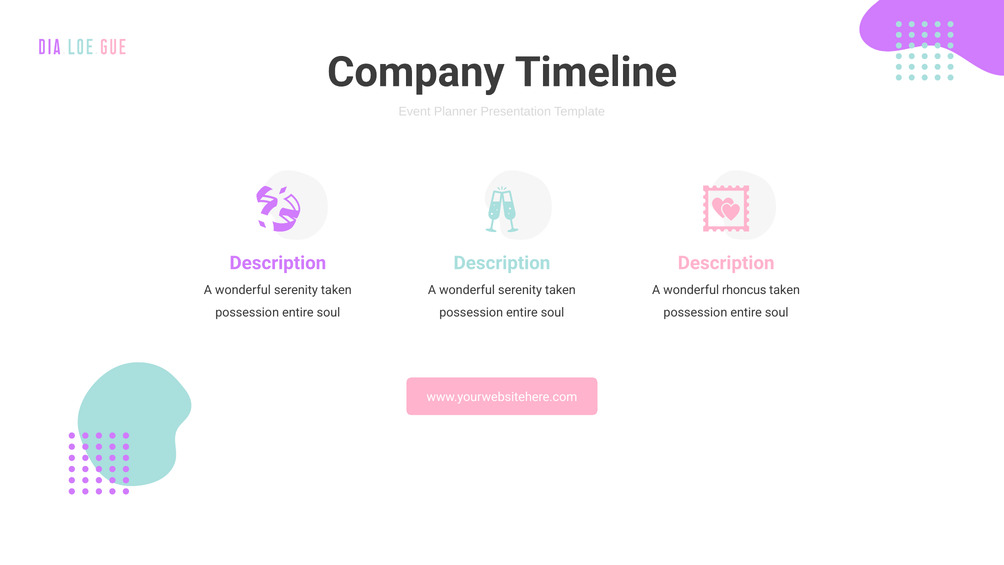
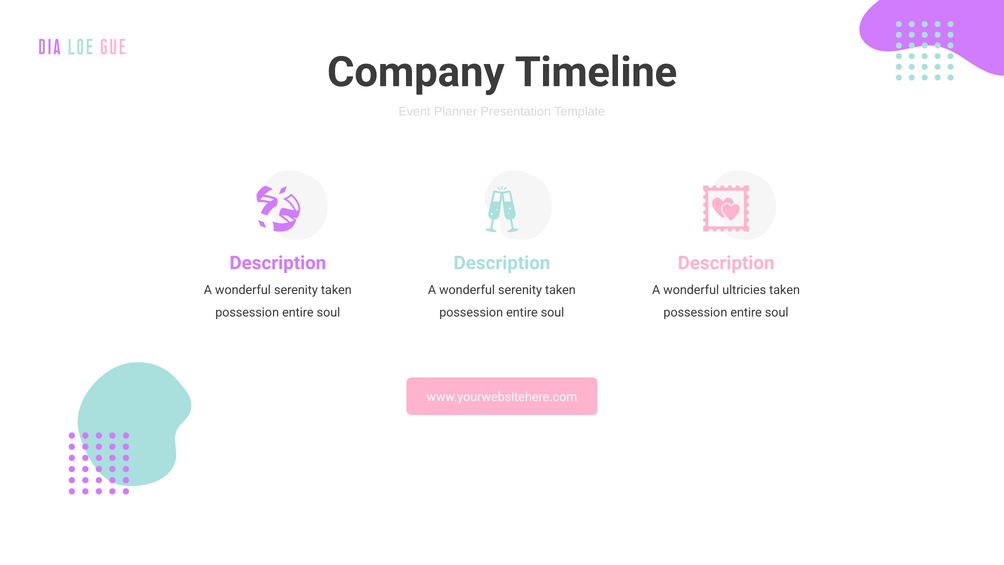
rhoncus: rhoncus -> ultricies
